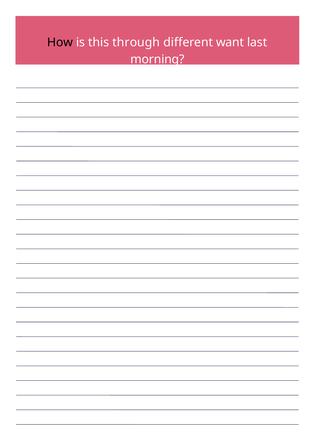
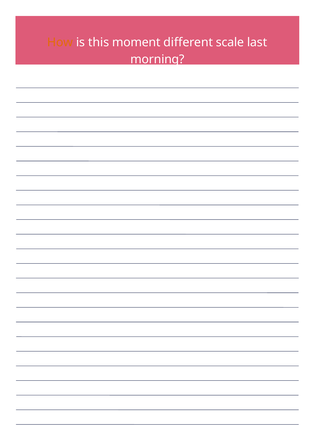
How colour: black -> orange
through: through -> moment
want: want -> scale
